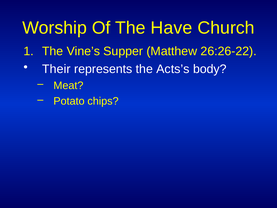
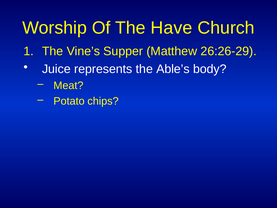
26:26-22: 26:26-22 -> 26:26-29
Their: Their -> Juice
Acts’s: Acts’s -> Able’s
